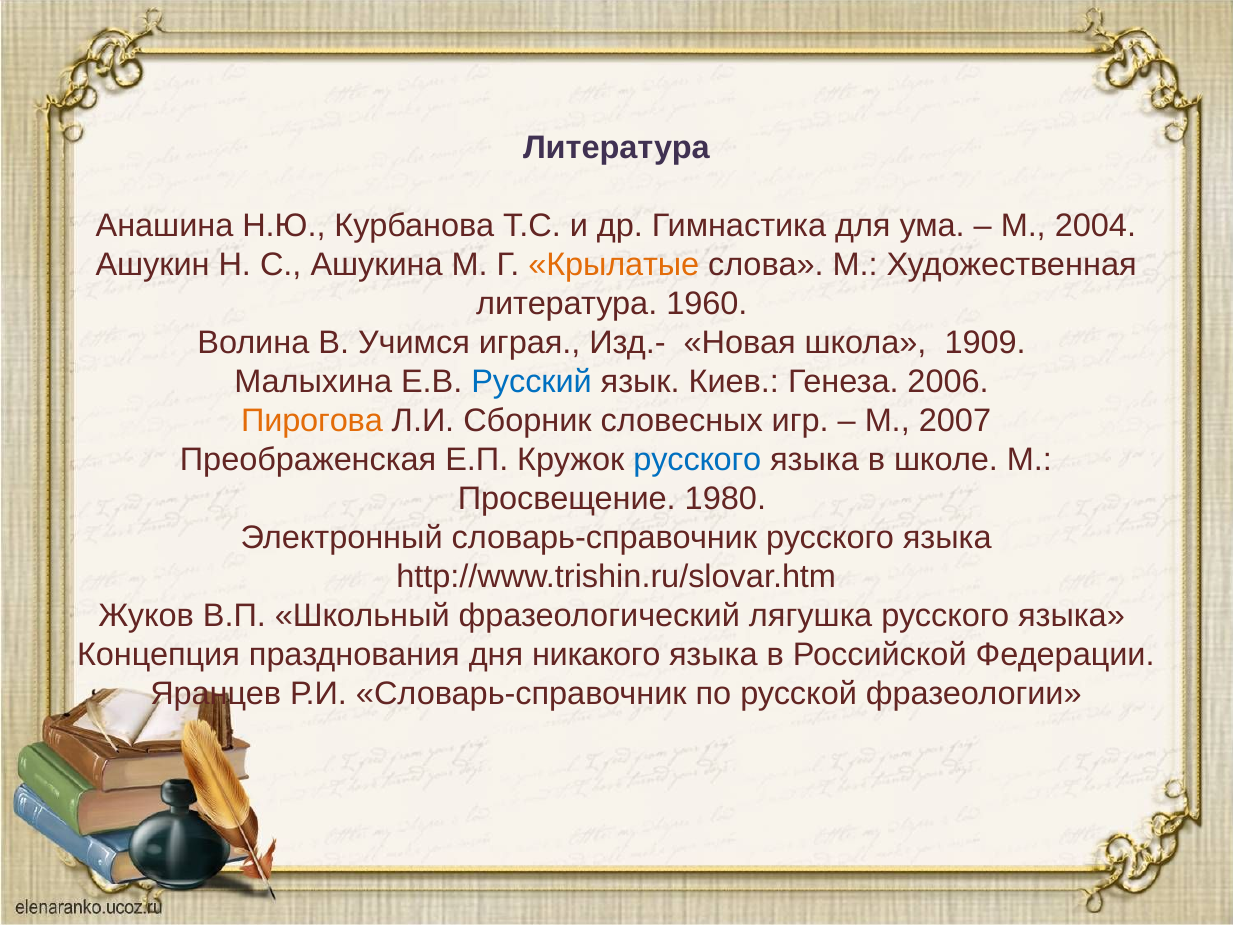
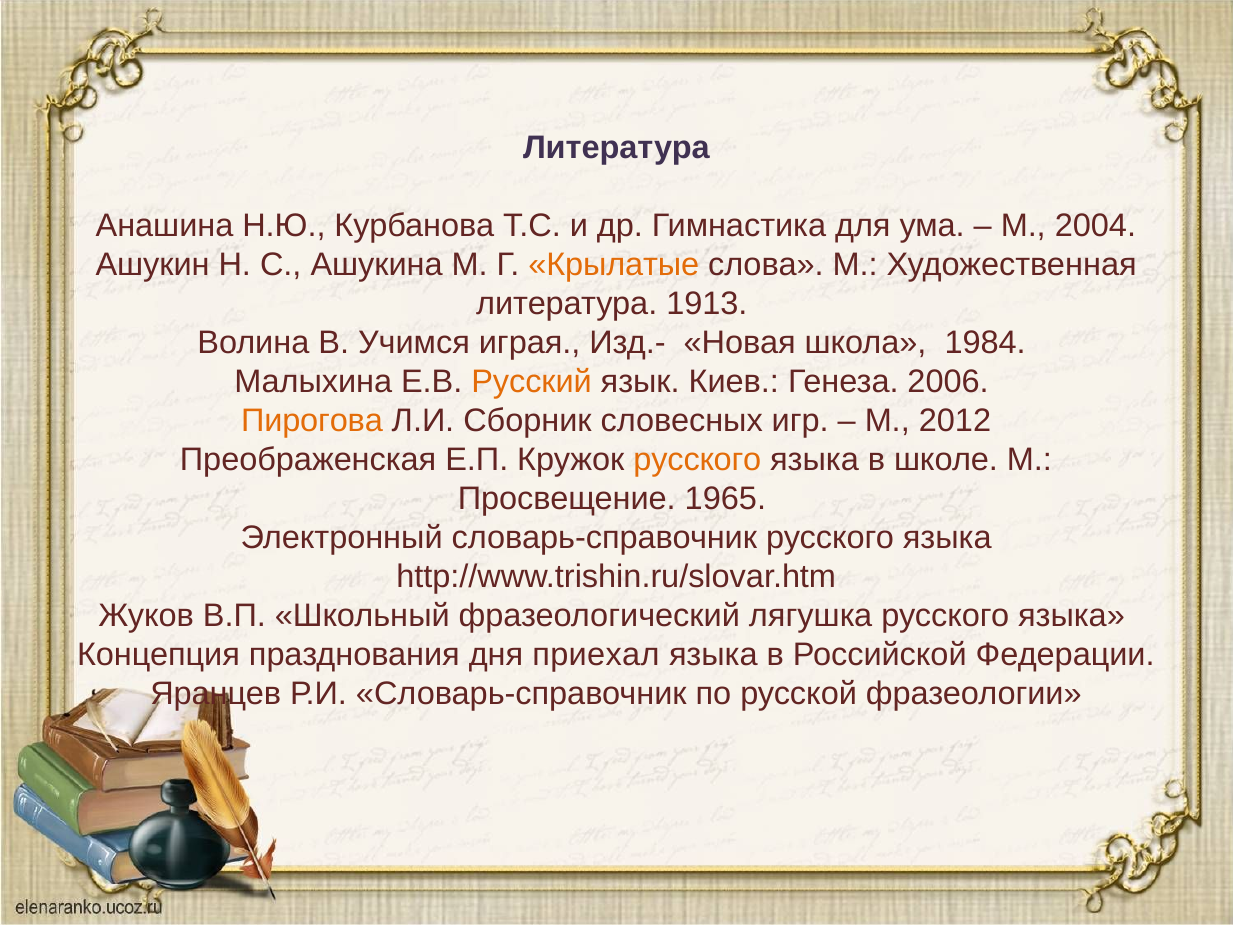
1960: 1960 -> 1913
1909: 1909 -> 1984
Русский colour: blue -> orange
2007: 2007 -> 2012
русского at (697, 460) colour: blue -> orange
1980: 1980 -> 1965
никакого: никакого -> приехал
